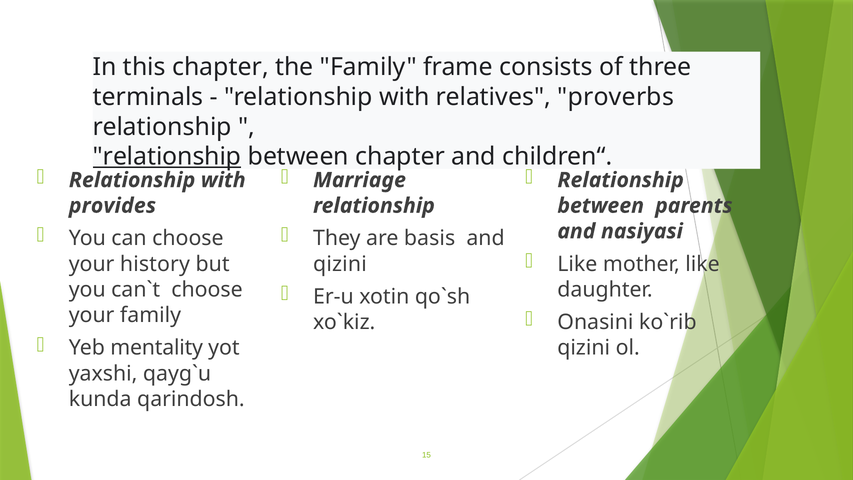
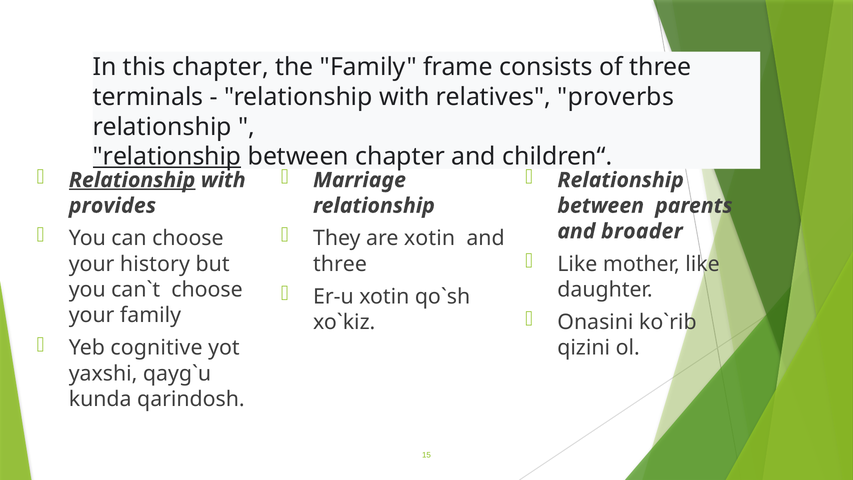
Relationship at (132, 180) underline: none -> present
are basis: basis -> xotin
nasiyasi: nasiyasi -> broader
qizini at (340, 264): qizini -> three
mentality: mentality -> cognitive
